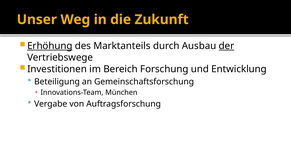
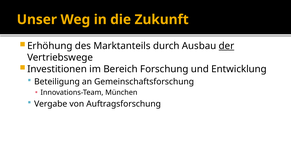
Erhöhung underline: present -> none
